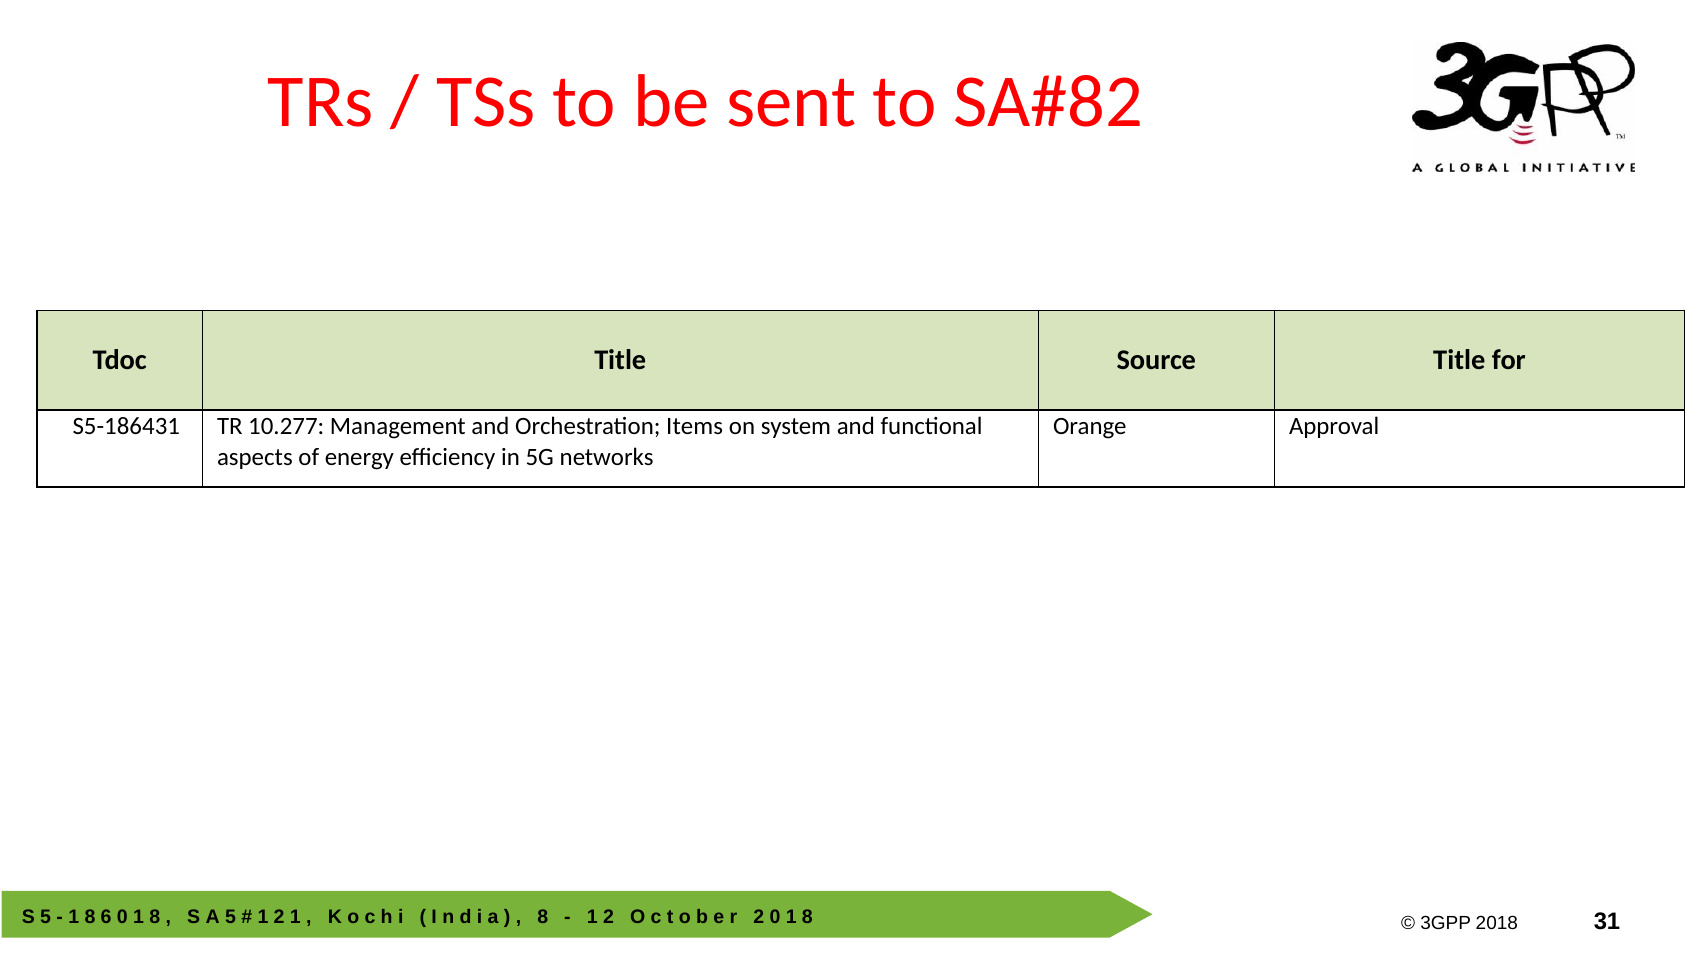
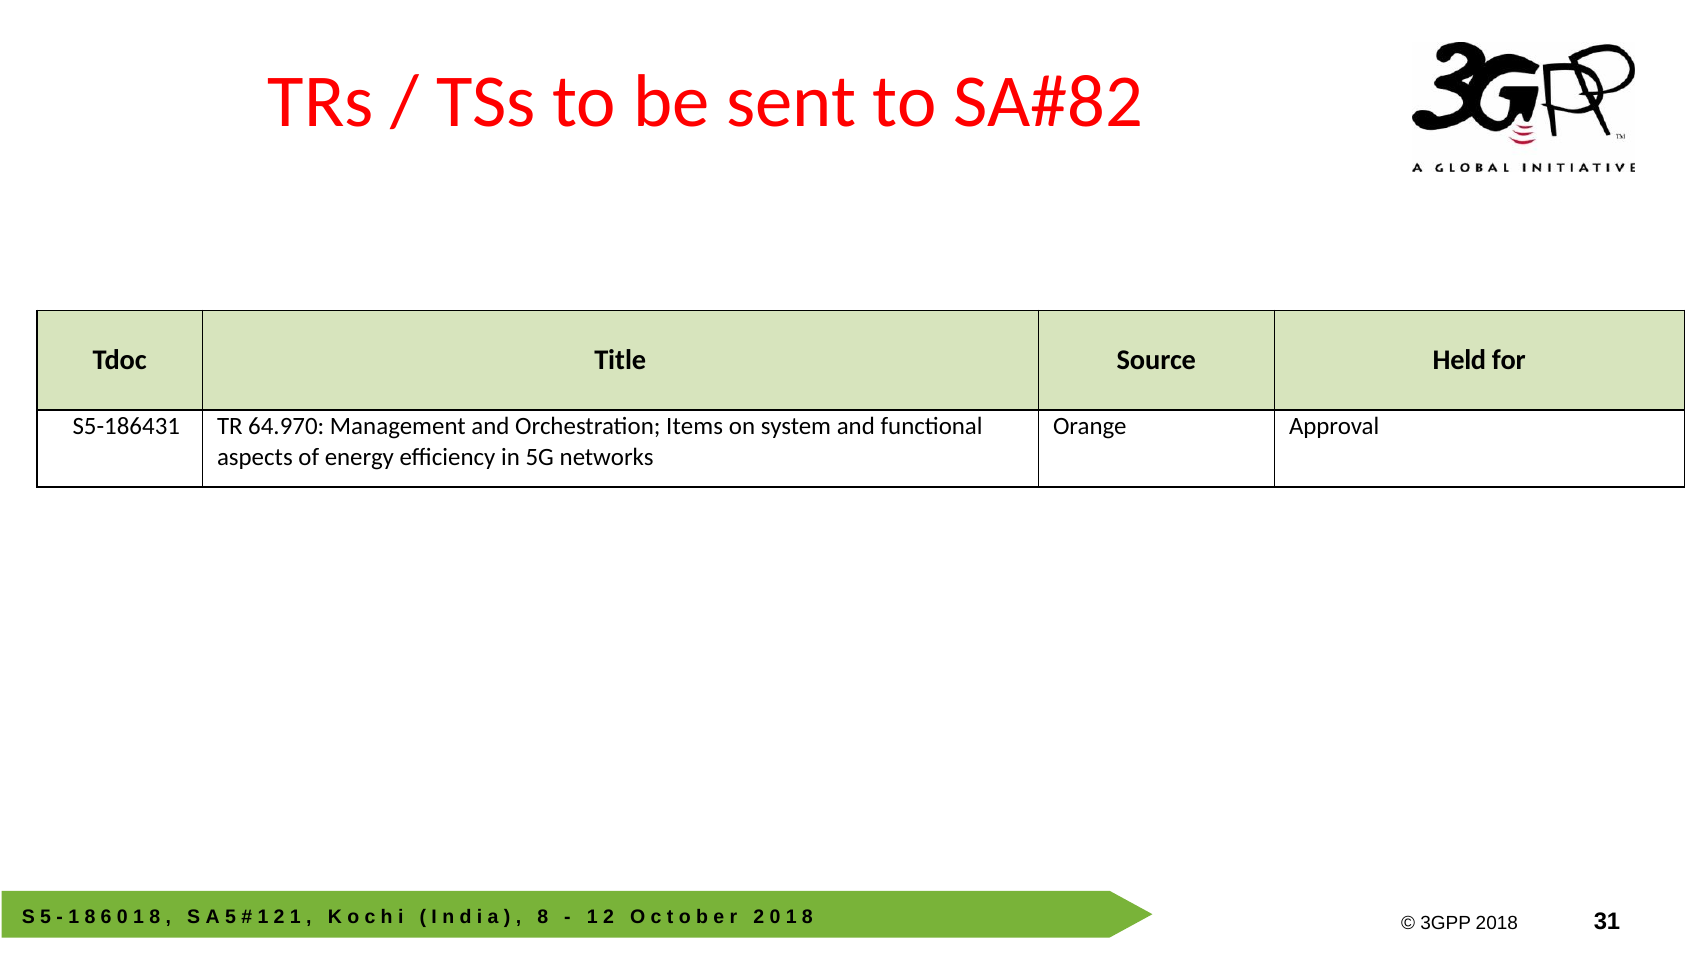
Source Title: Title -> Held
10.277: 10.277 -> 64.970
